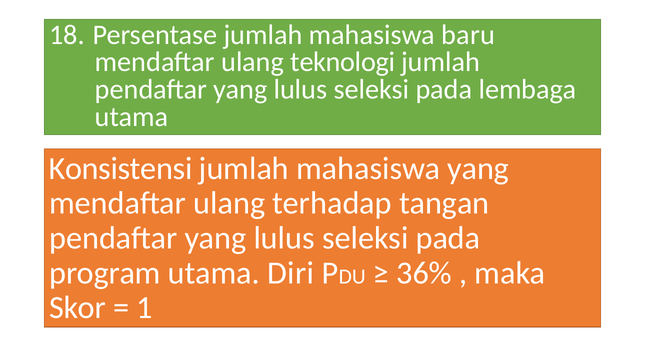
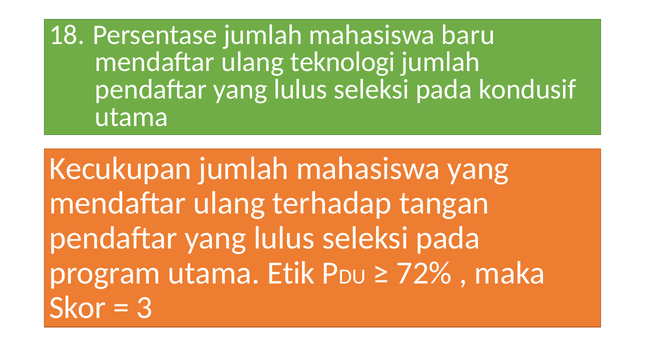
lembaga: lembaga -> kondusif
Konsistensi: Konsistensi -> Kecukupan
Diri: Diri -> Etik
36%: 36% -> 72%
1: 1 -> 3
